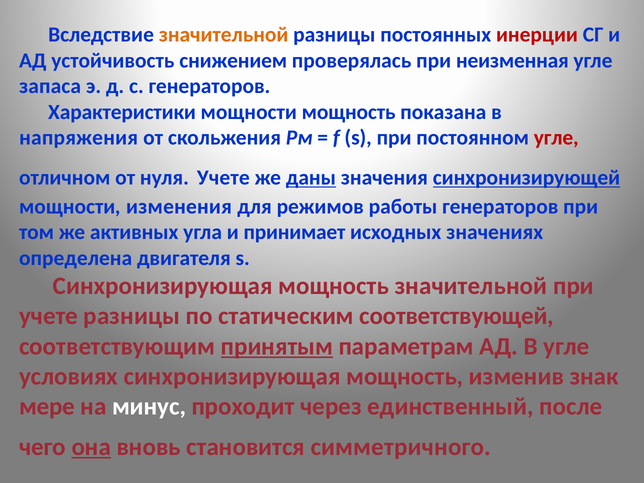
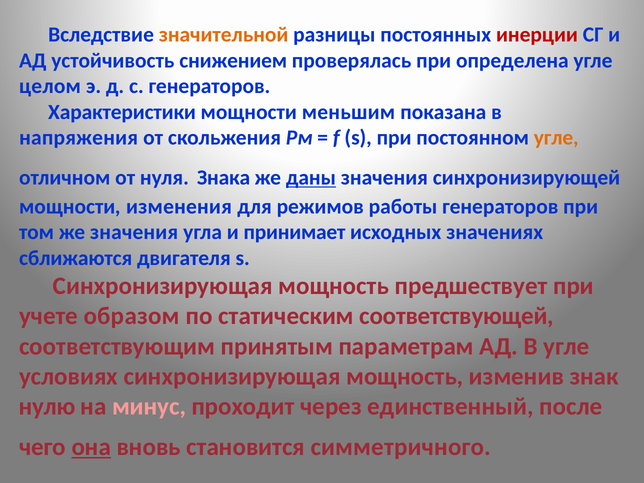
неизменная: неизменная -> определена
запаса: запаса -> целом
мощности мощность: мощность -> меньшим
угле at (556, 138) colour: red -> orange
нуля Учете: Учете -> Знака
синхронизирующей underline: present -> none
же активных: активных -> значения
определена: определена -> сближаются
мощность значительной: значительной -> предшествует
учете разницы: разницы -> образом
принятым underline: present -> none
мере: мере -> нулю
минус colour: white -> pink
